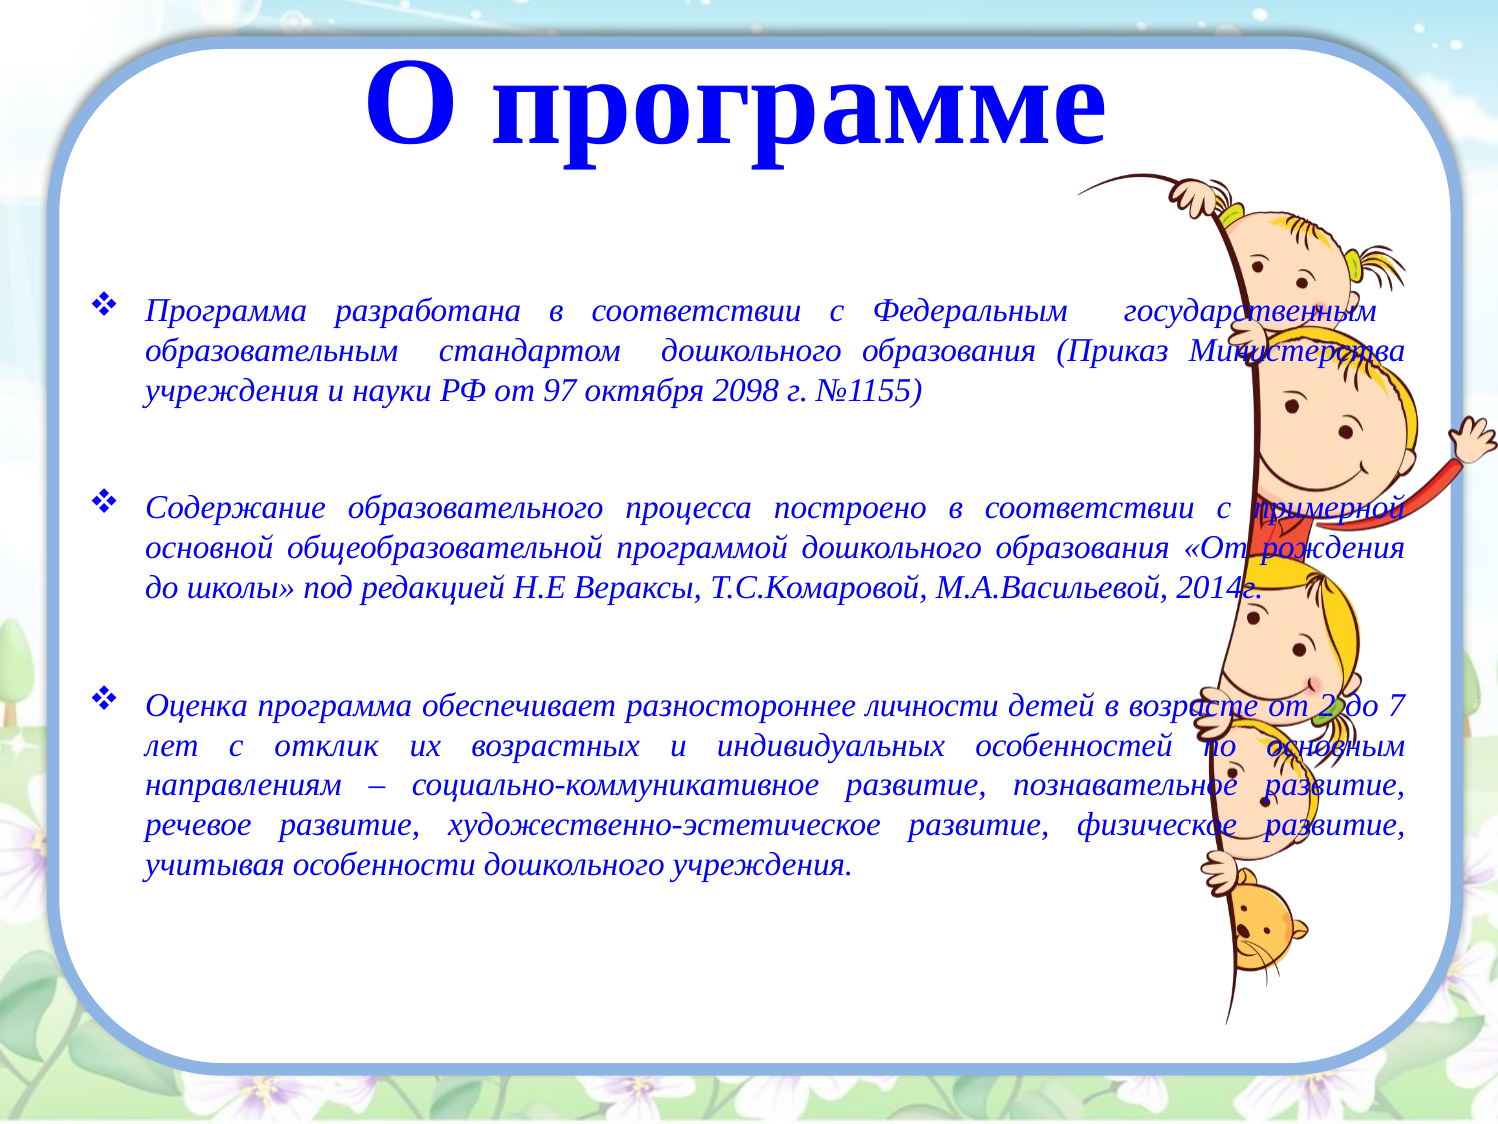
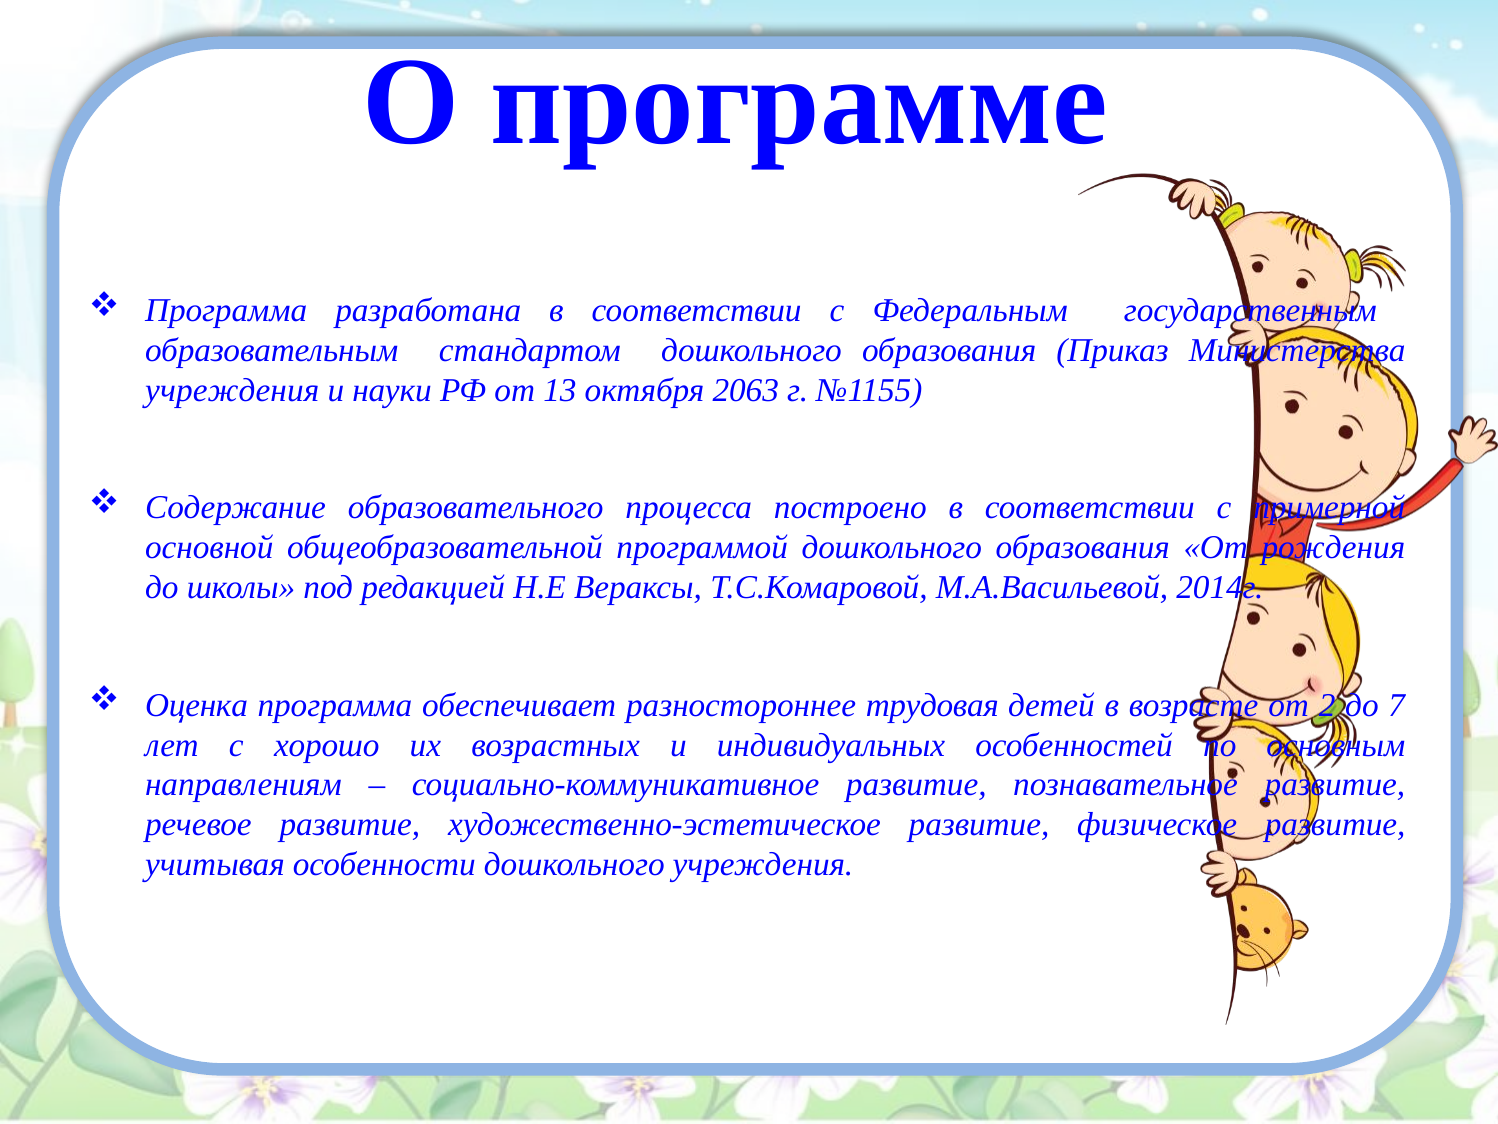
97: 97 -> 13
2098: 2098 -> 2063
личности: личности -> трудовая
отклик: отклик -> хорошо
